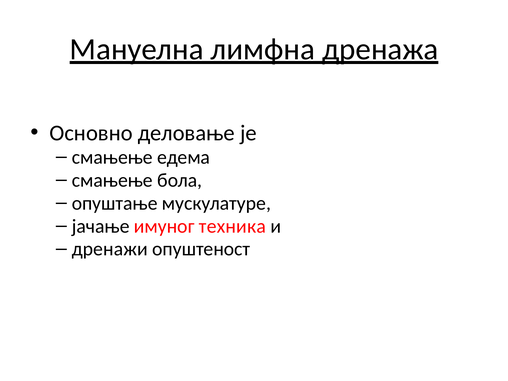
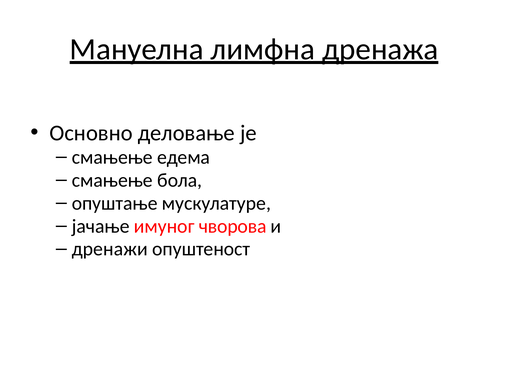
техника: техника -> чворова
